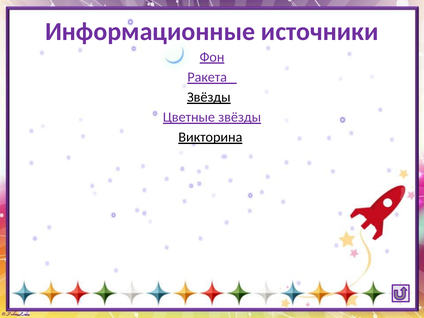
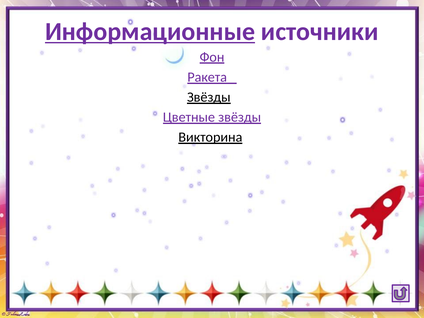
Информационные underline: none -> present
